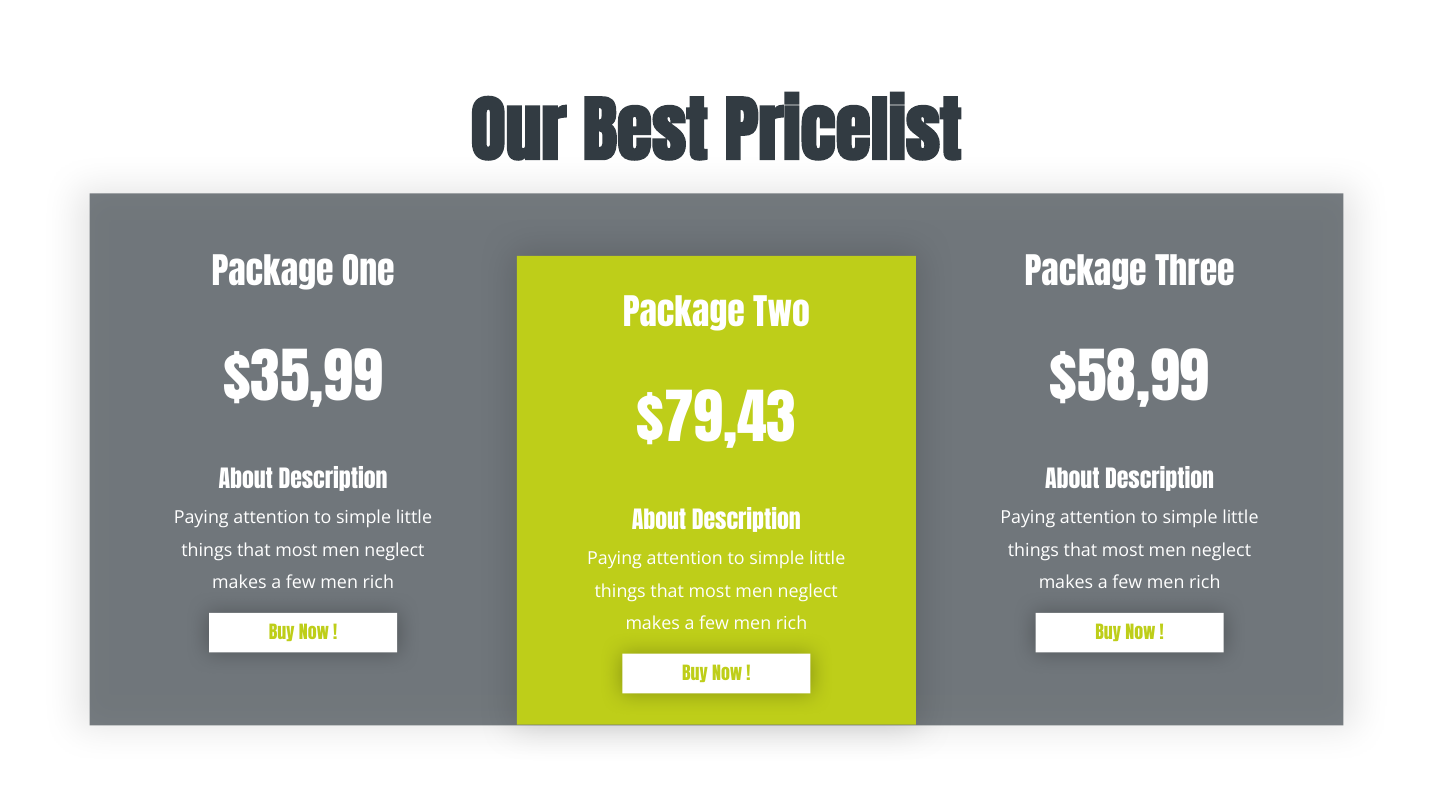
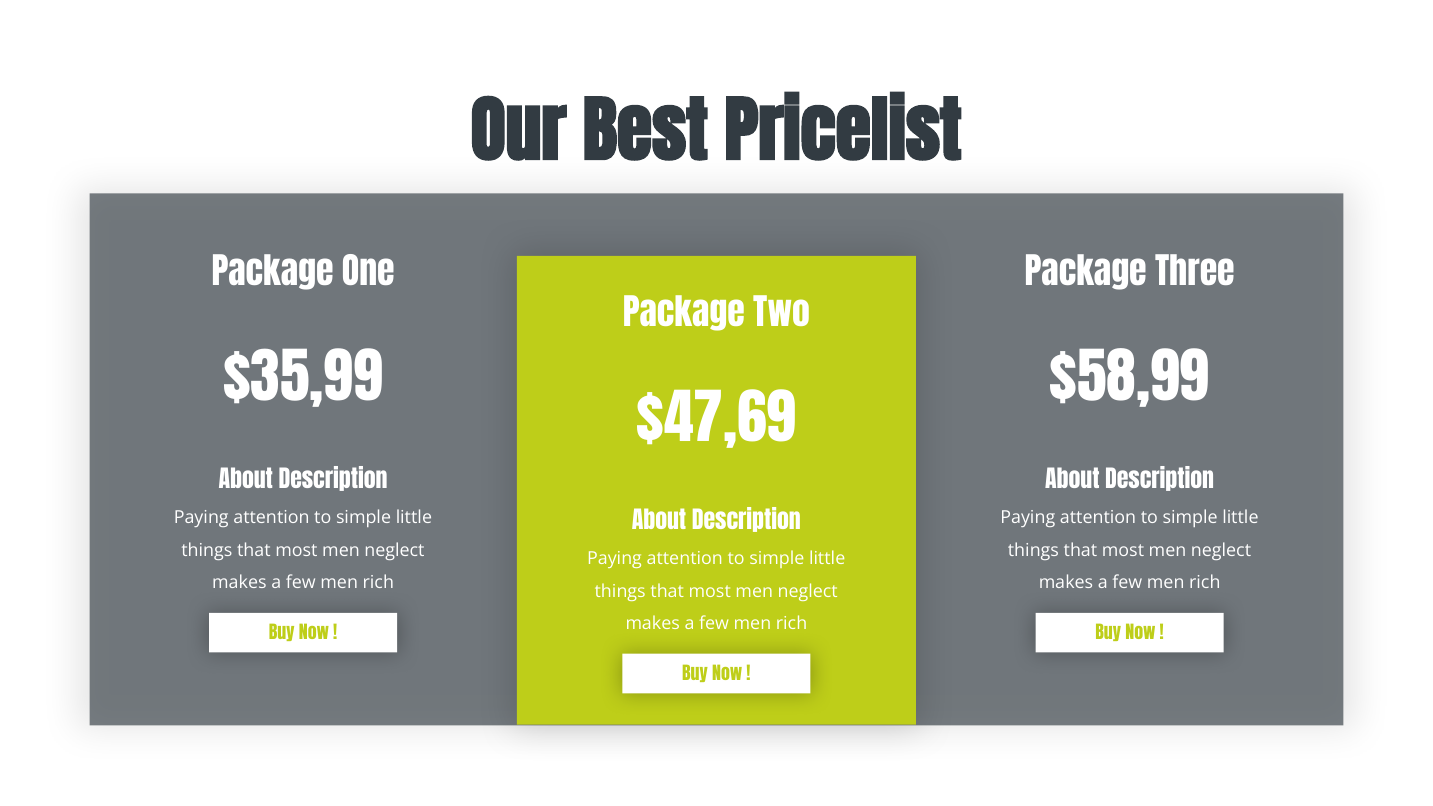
$79,43: $79,43 -> $47,69
